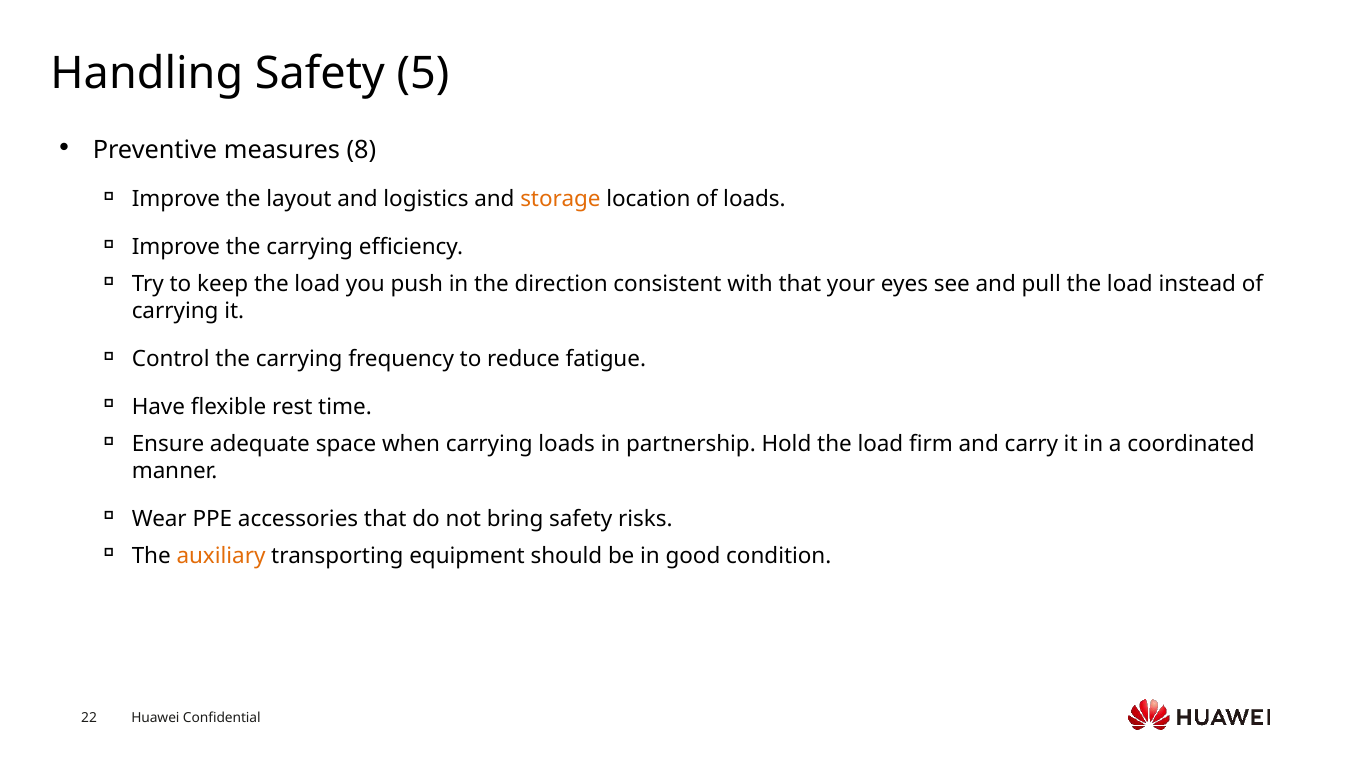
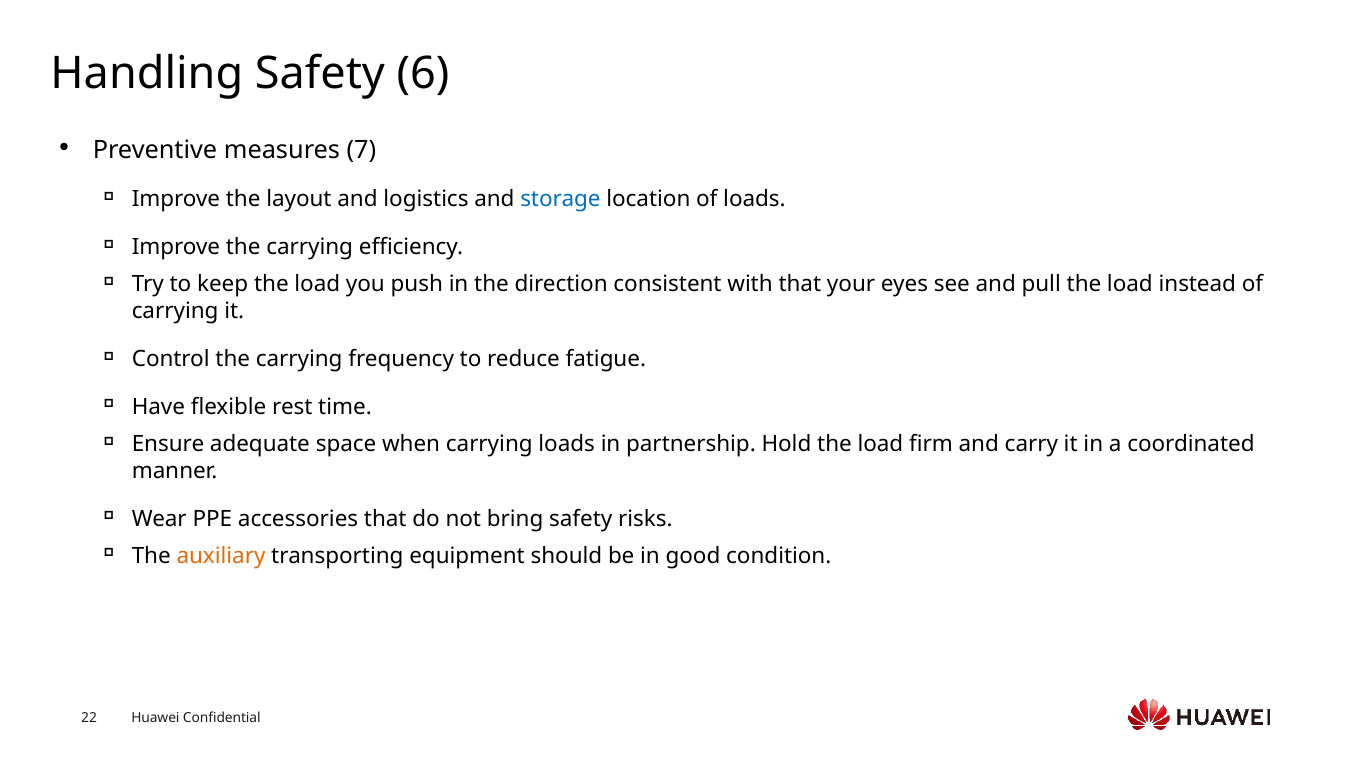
5: 5 -> 6
8: 8 -> 7
storage colour: orange -> blue
